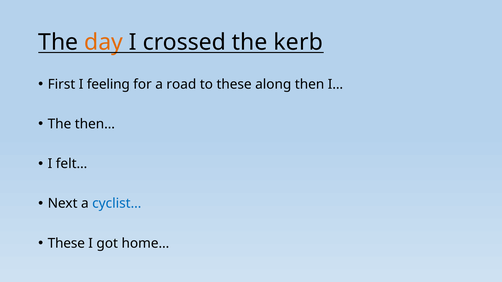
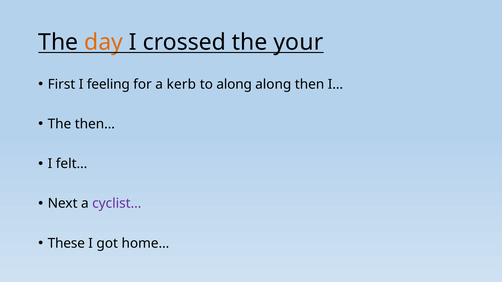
kerb: kerb -> your
road: road -> kerb
to these: these -> along
cyclist… colour: blue -> purple
